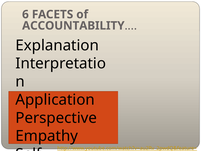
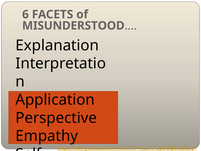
ACCOUNTABILITY: ACCOUNTABILITY -> MISUNDERSTOOD
